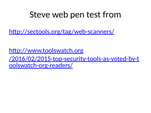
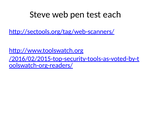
from: from -> each
